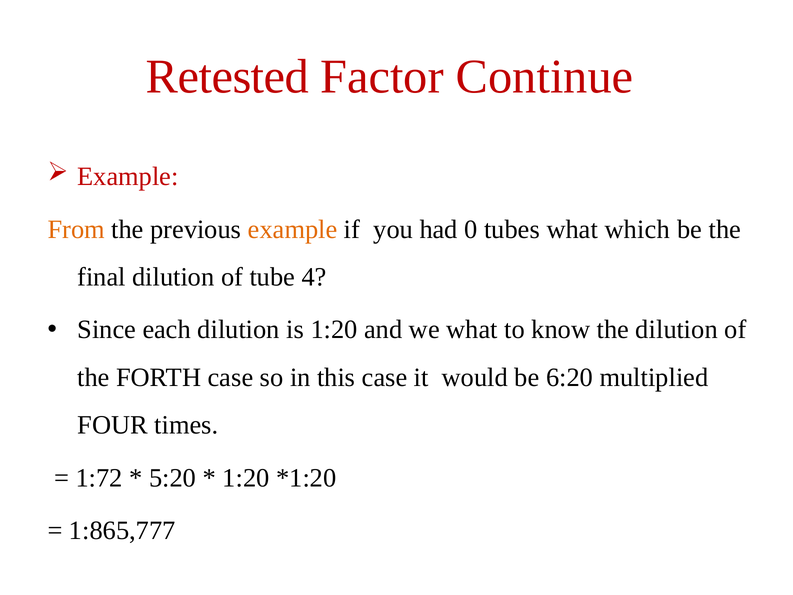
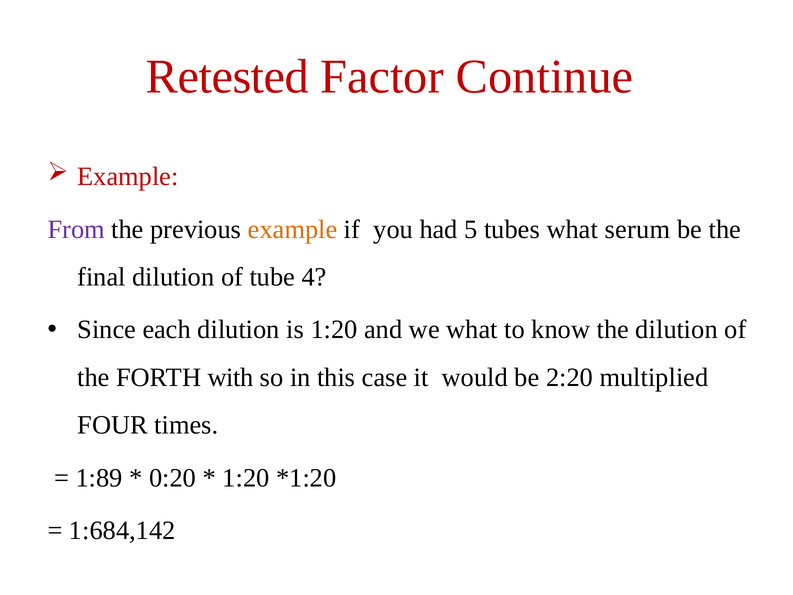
From colour: orange -> purple
0: 0 -> 5
which: which -> serum
FORTH case: case -> with
6:20: 6:20 -> 2:20
1:72: 1:72 -> 1:89
5:20: 5:20 -> 0:20
1:865,777: 1:865,777 -> 1:684,142
